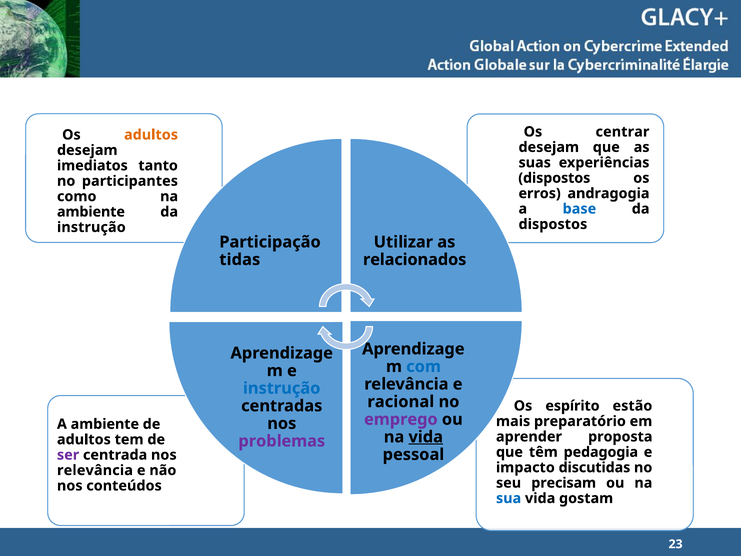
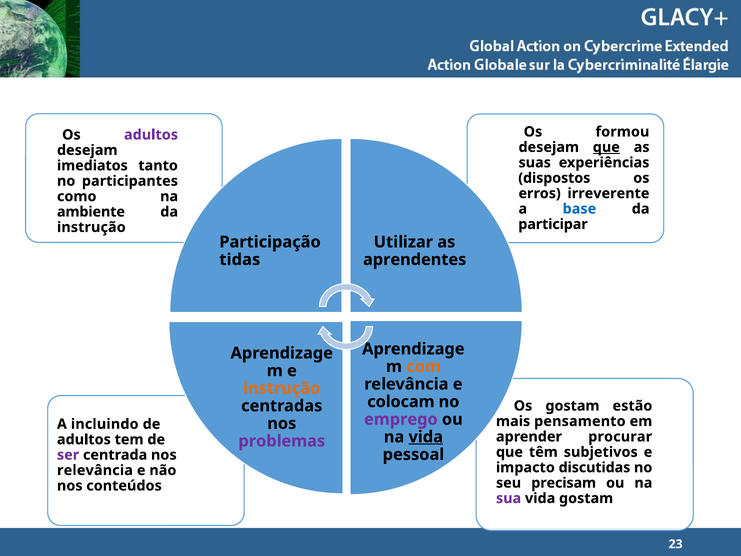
centrar: centrar -> formou
adultos at (151, 135) colour: orange -> purple
que at (606, 147) underline: none -> present
andragogia: andragogia -> irreverente
dispostos at (553, 224): dispostos -> participar
relacionados: relacionados -> aprendentes
com colour: blue -> orange
instrução at (282, 388) colour: blue -> orange
racional: racional -> colocam
espírito at (572, 406): espírito -> gostam
preparatório: preparatório -> pensamento
A ambiente: ambiente -> incluindo
proposta: proposta -> procurar
pedagogia: pedagogia -> subjetivos
sua colour: blue -> purple
